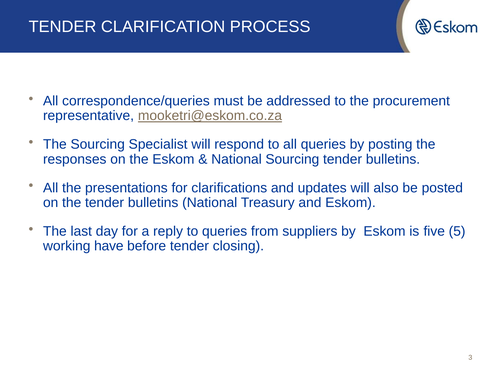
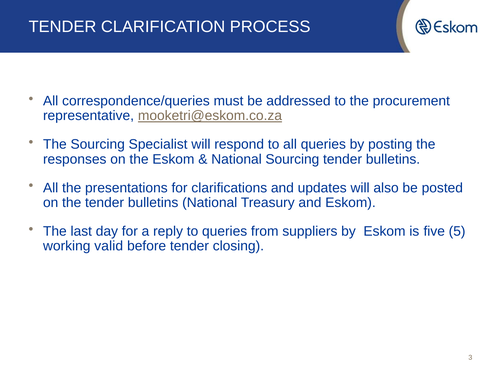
have: have -> valid
